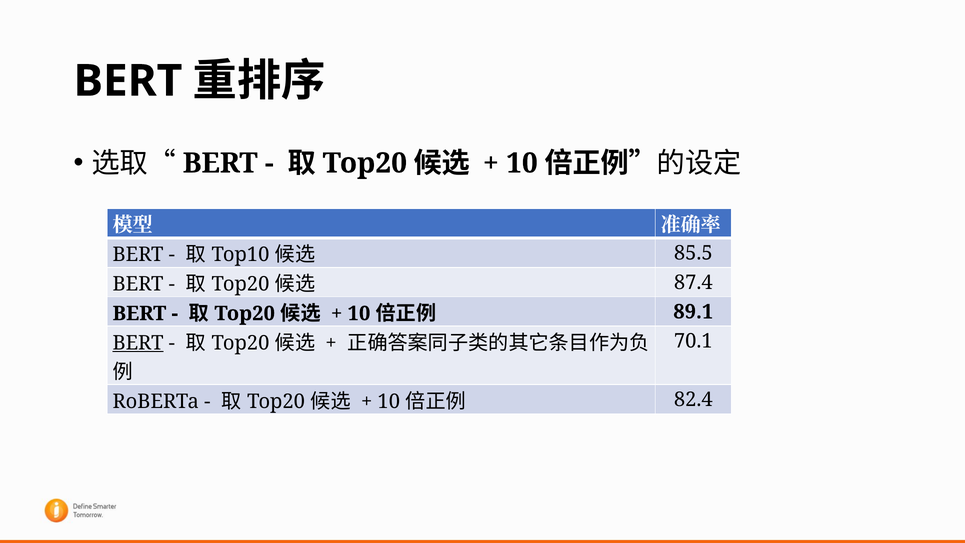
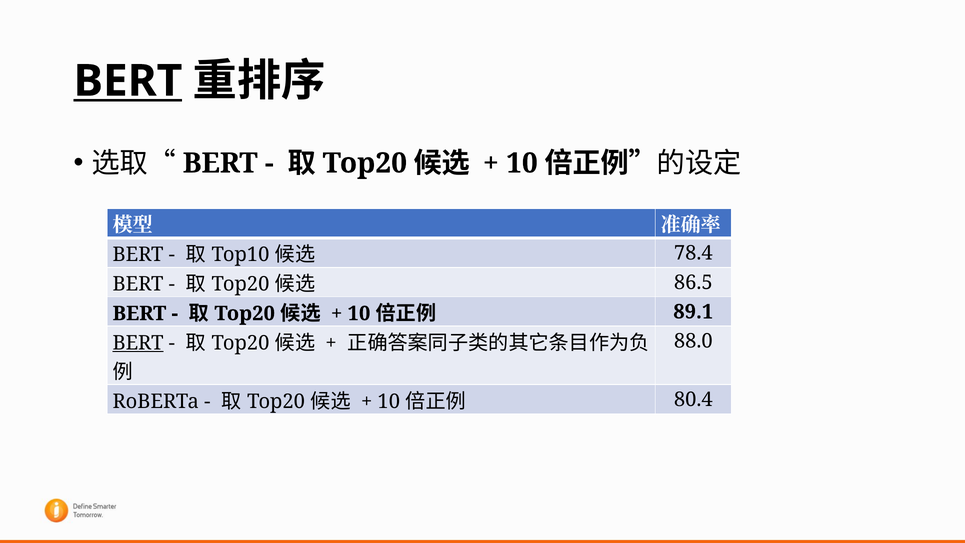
BERT at (128, 81) underline: none -> present
85.5: 85.5 -> 78.4
87.4: 87.4 -> 86.5
70.1: 70.1 -> 88.0
82.4: 82.4 -> 80.4
